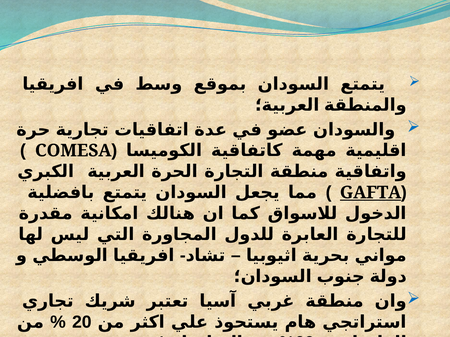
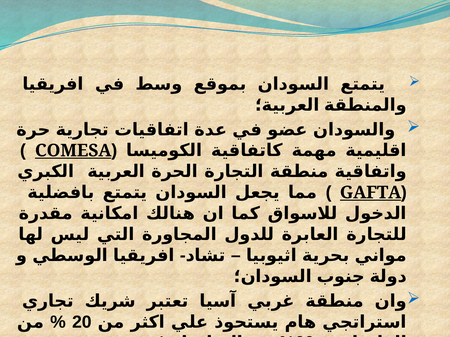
COMESA underline: none -> present
